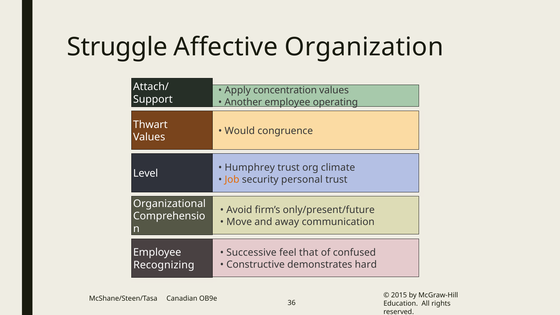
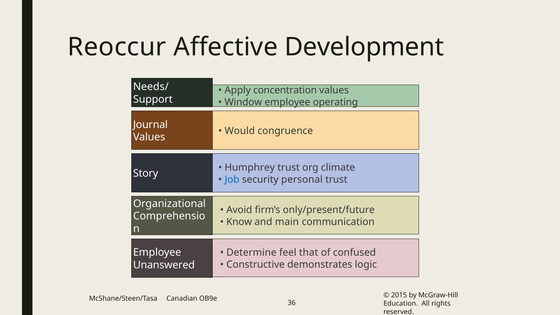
Struggle: Struggle -> Reoccur
Organization: Organization -> Development
Attach/: Attach/ -> Needs/
Another: Another -> Window
Thwart: Thwart -> Journal
Level: Level -> Story
Job colour: orange -> blue
Move: Move -> Know
away: away -> main
Successive: Successive -> Determine
hard: hard -> logic
Recognizing: Recognizing -> Unanswered
